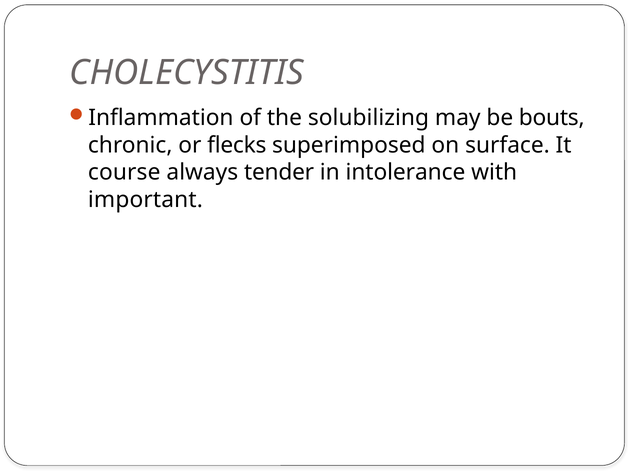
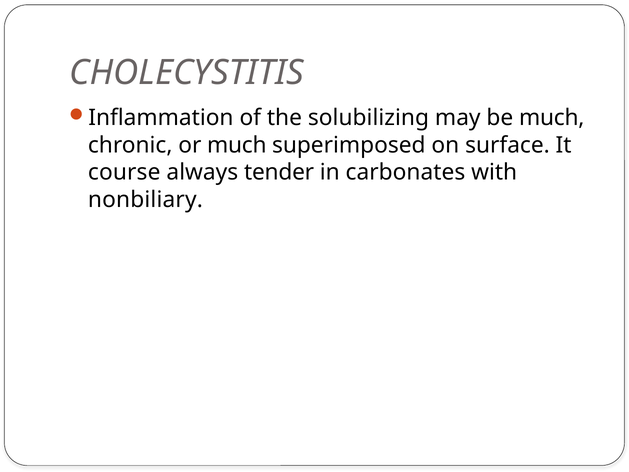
be bouts: bouts -> much
or flecks: flecks -> much
intolerance: intolerance -> carbonates
important: important -> nonbiliary
